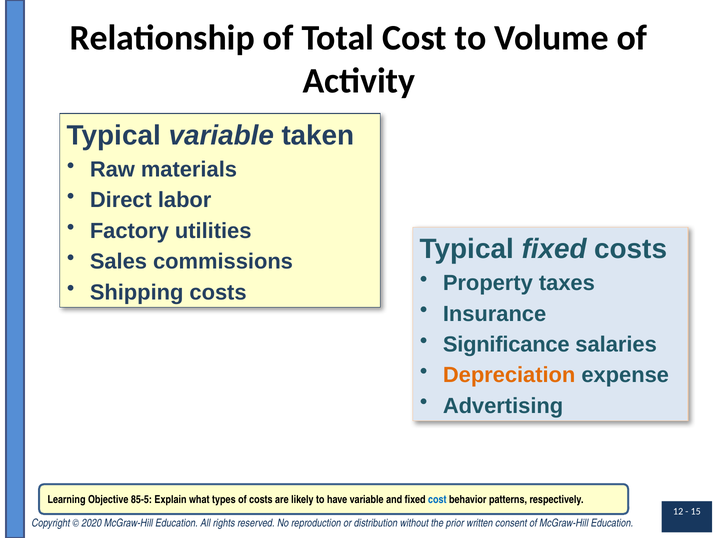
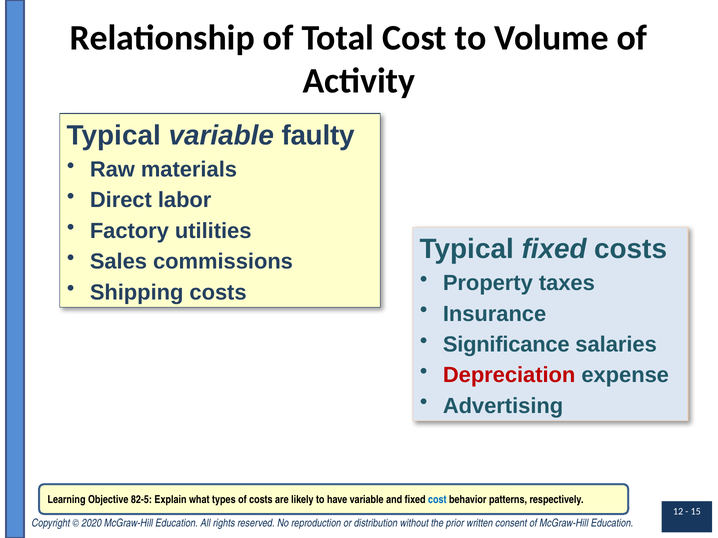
taken: taken -> faulty
Depreciation colour: orange -> red
85-5: 85-5 -> 82-5
